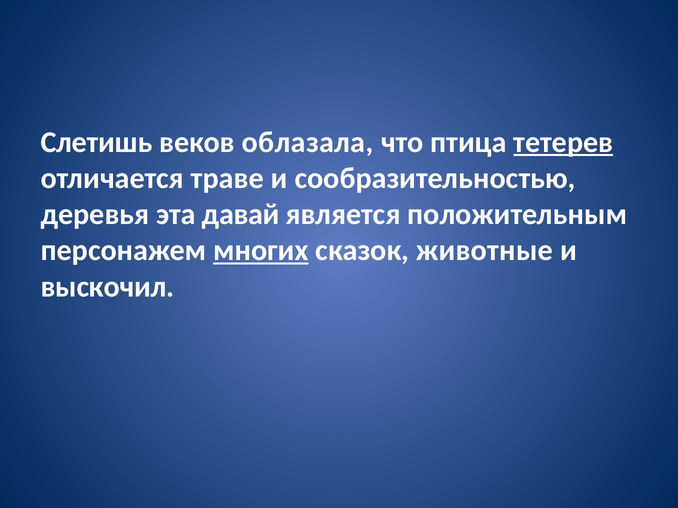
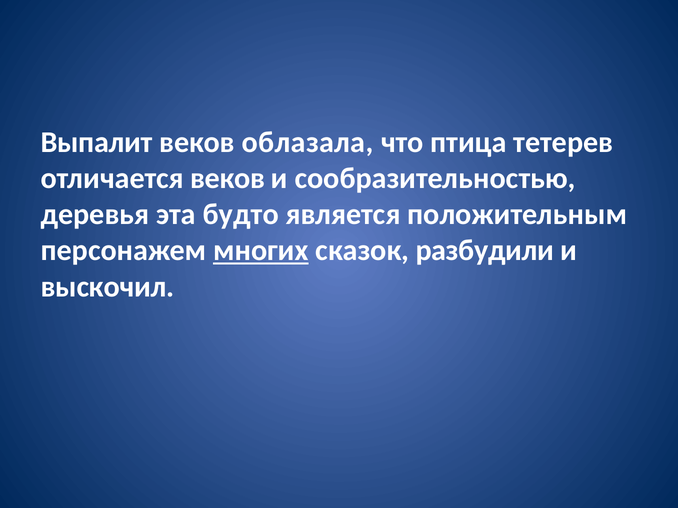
Слетишь: Слетишь -> Выпалит
тетерев underline: present -> none
отличается траве: траве -> веков
давай: давай -> будто
животные: животные -> разбудили
